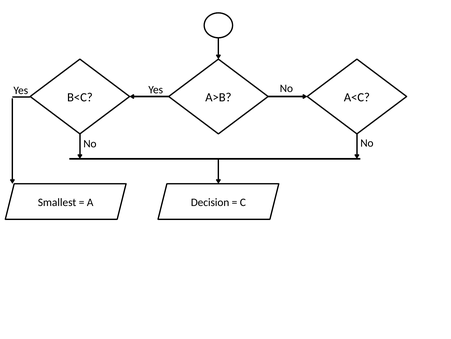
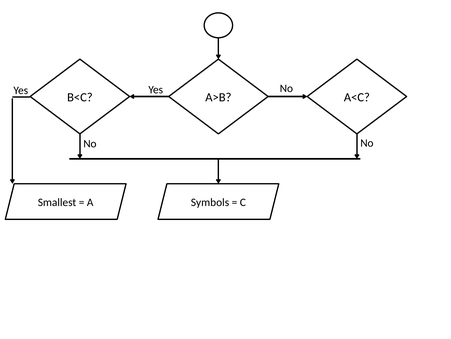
Decision: Decision -> Symbols
